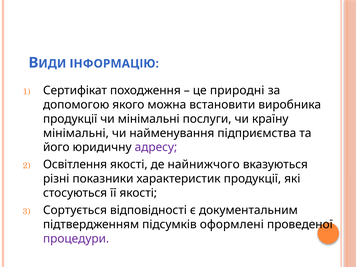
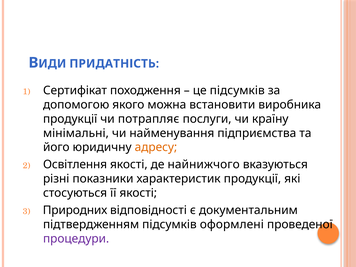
ІНФОРМАЦІЮ: ІНФОРМАЦІЮ -> ПРИДАТНІСТЬ
це природні: природні -> підсумків
чи мінімальні: мінімальні -> потрапляє
адресу colour: purple -> orange
Сортується: Сортується -> Природних
